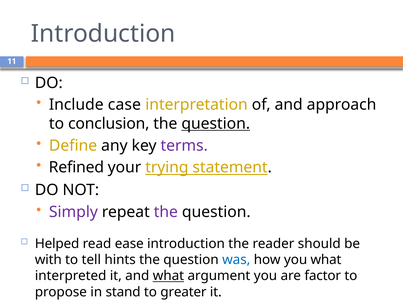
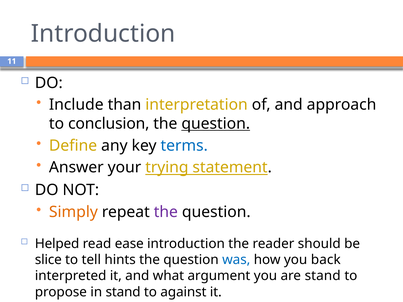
case: case -> than
terms colour: purple -> blue
Refined: Refined -> Answer
Simply colour: purple -> orange
with: with -> slice
you what: what -> back
what at (168, 276) underline: present -> none
are factor: factor -> stand
greater: greater -> against
